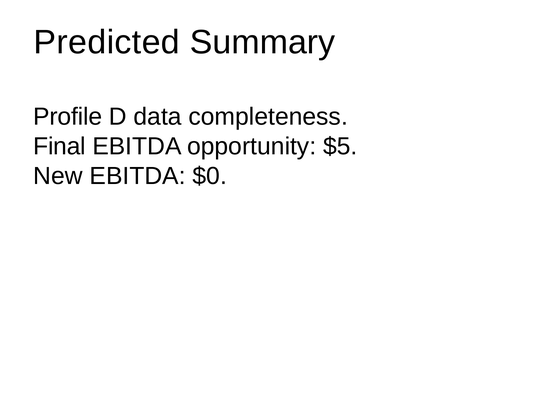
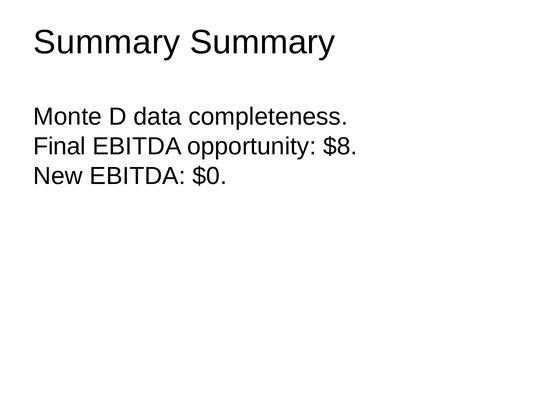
Predicted at (107, 42): Predicted -> Summary
Profile: Profile -> Monte
$5: $5 -> $8
